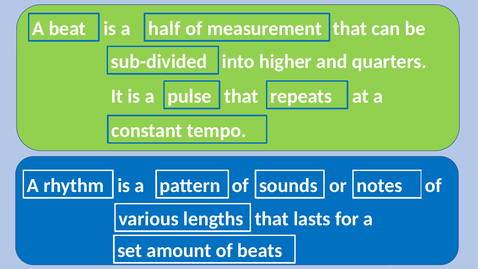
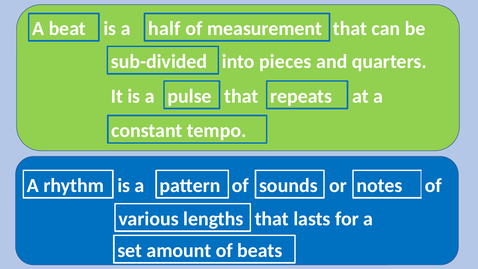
higher: higher -> pieces
